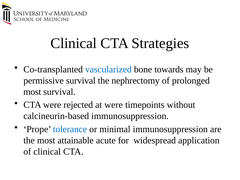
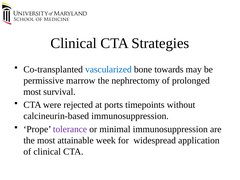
permissive survival: survival -> marrow
at were: were -> ports
tolerance colour: blue -> purple
acute: acute -> week
